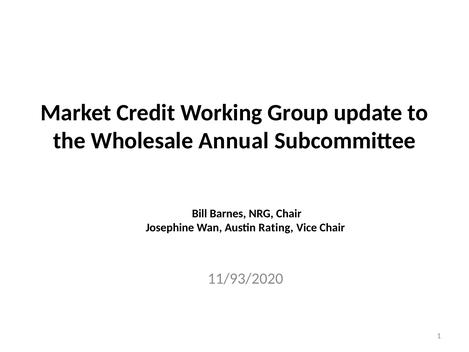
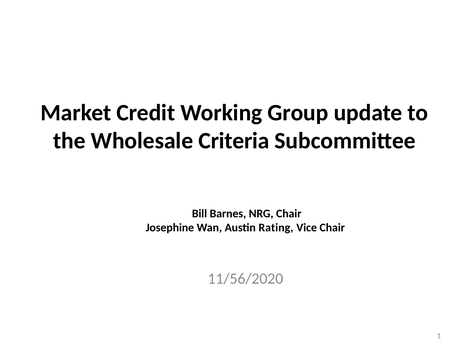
Annual: Annual -> Criteria
11/93/2020: 11/93/2020 -> 11/56/2020
